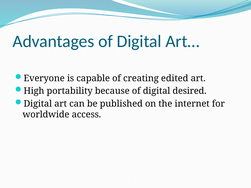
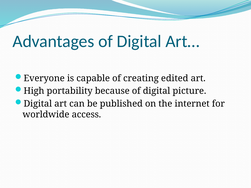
desired: desired -> picture
